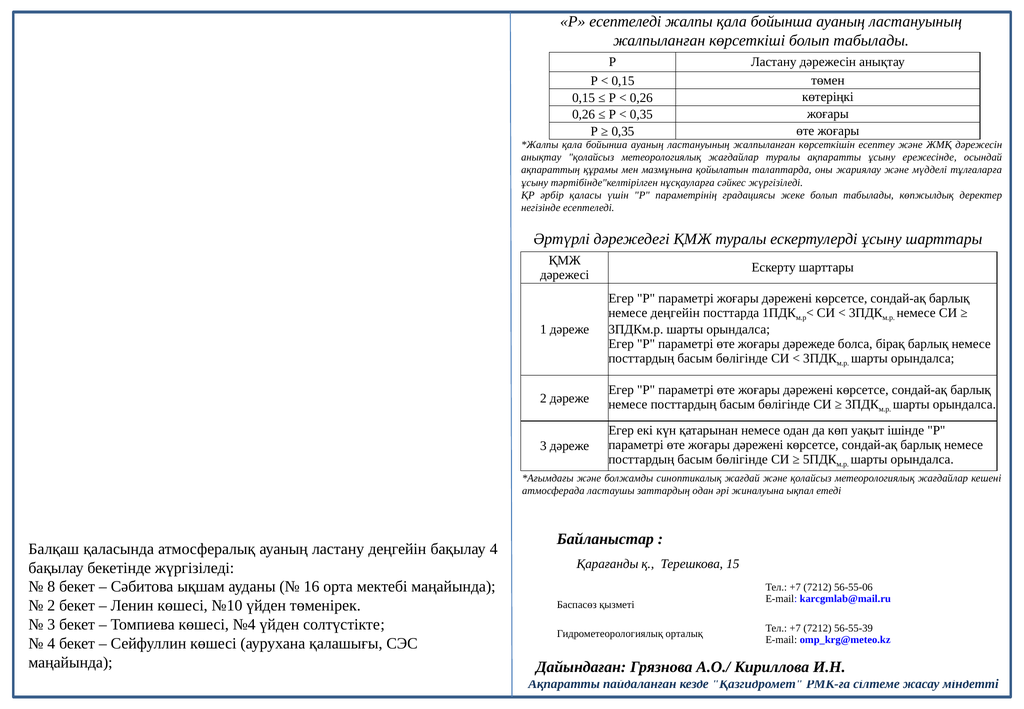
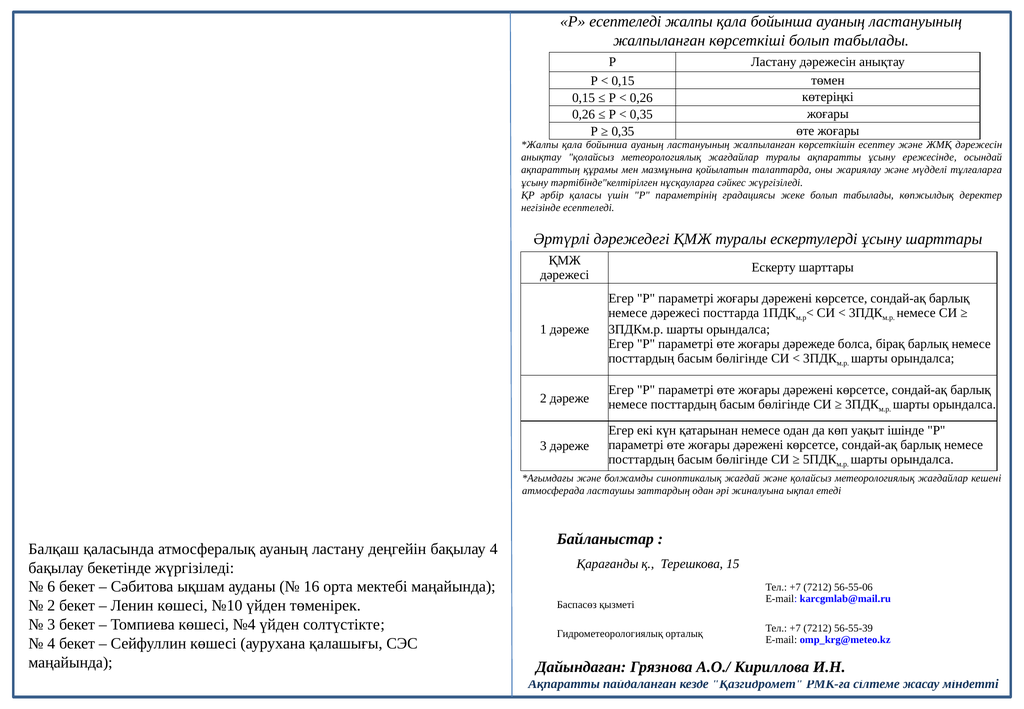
немесе деңгейін: деңгейін -> дәрежесі
8: 8 -> 6
